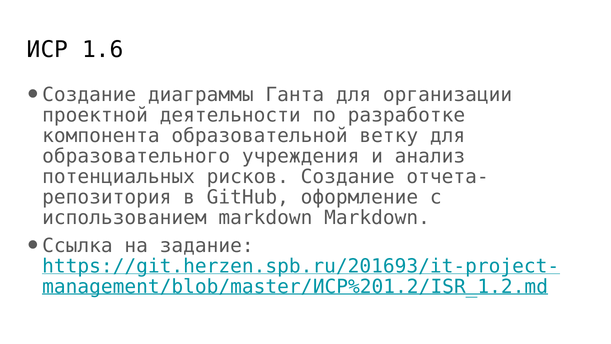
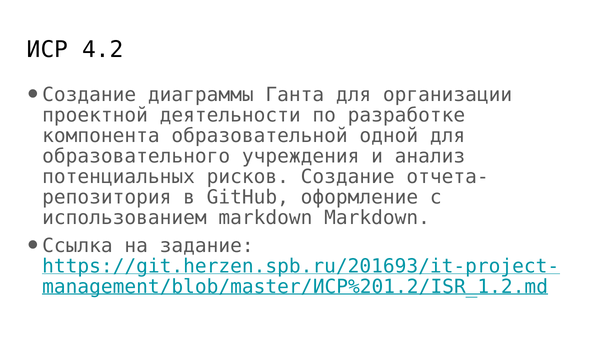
1.6: 1.6 -> 4.2
ветку: ветку -> одной
